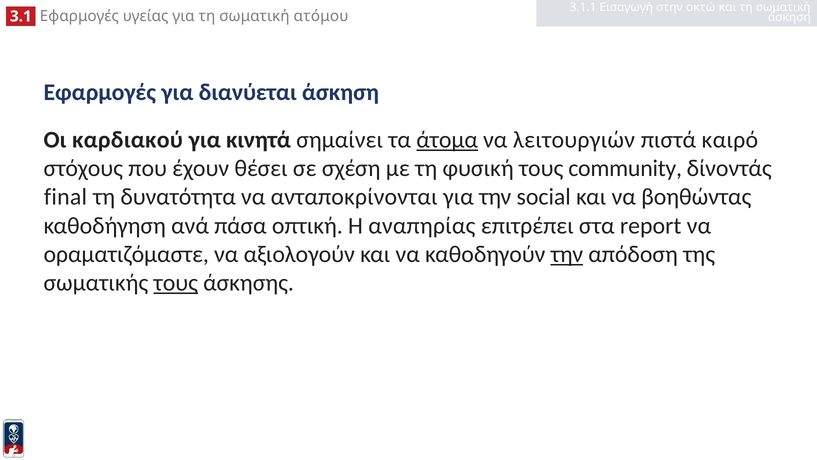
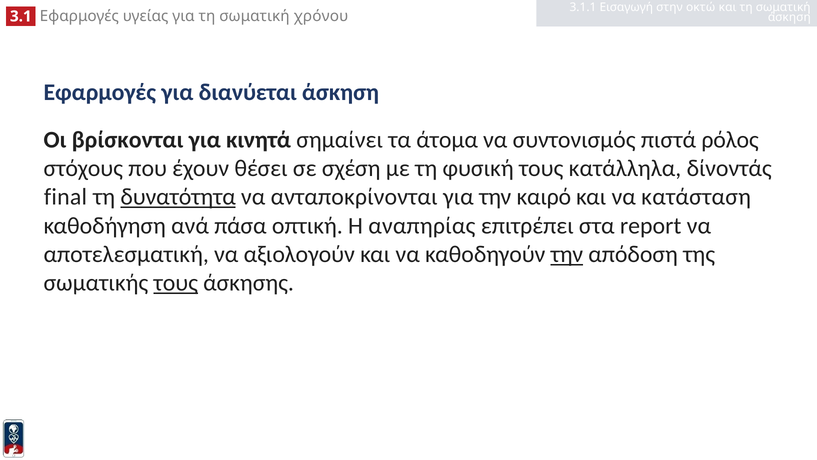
ατόμου: ατόμου -> χρόνου
καρδιακού: καρδιακού -> βρίσκονται
άτομα underline: present -> none
λειτουργιών: λειτουργιών -> συντονισμός
καιρό: καιρό -> ρόλος
community: community -> κατάλληλα
δυνατότητα underline: none -> present
social: social -> καιρό
βοηθώντας: βοηθώντας -> κατάσταση
οραματιζόμαστε: οραματιζόμαστε -> αποτελεσματική
